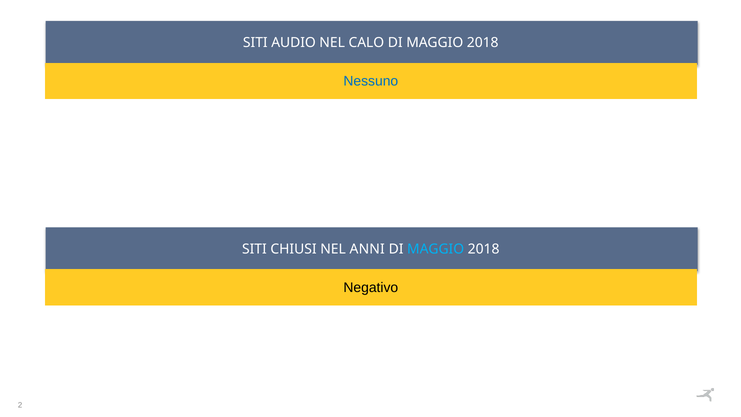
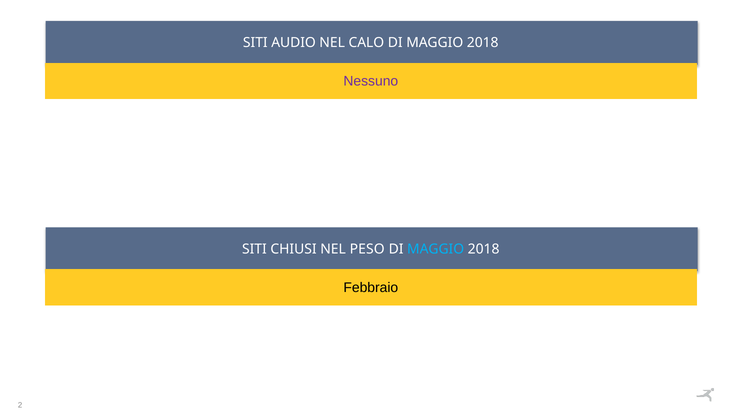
Nessuno colour: blue -> purple
ANNI: ANNI -> PESO
Negativo: Negativo -> Febbraio
